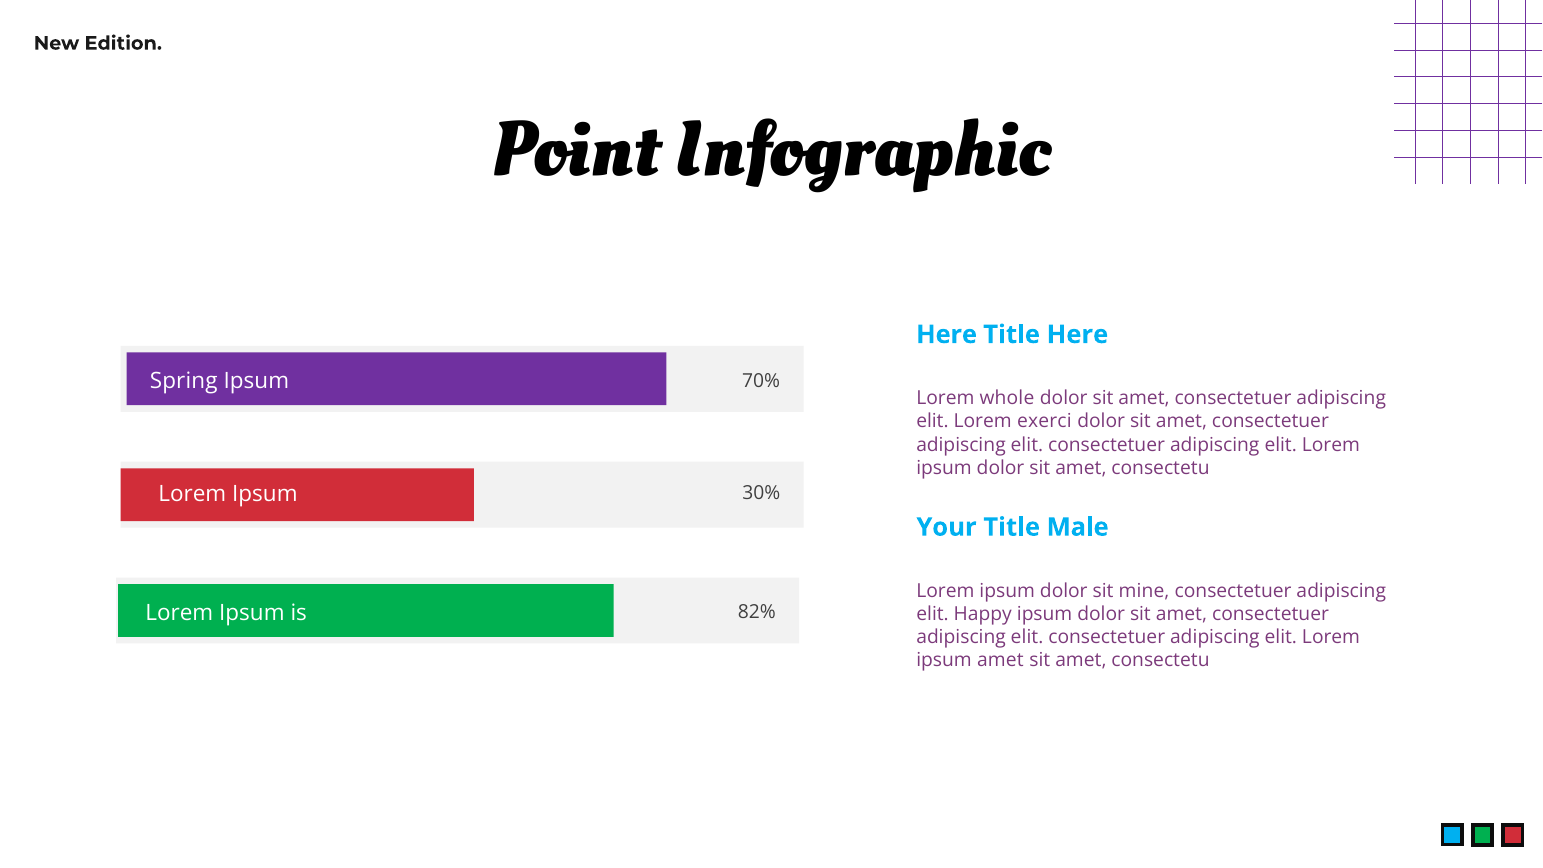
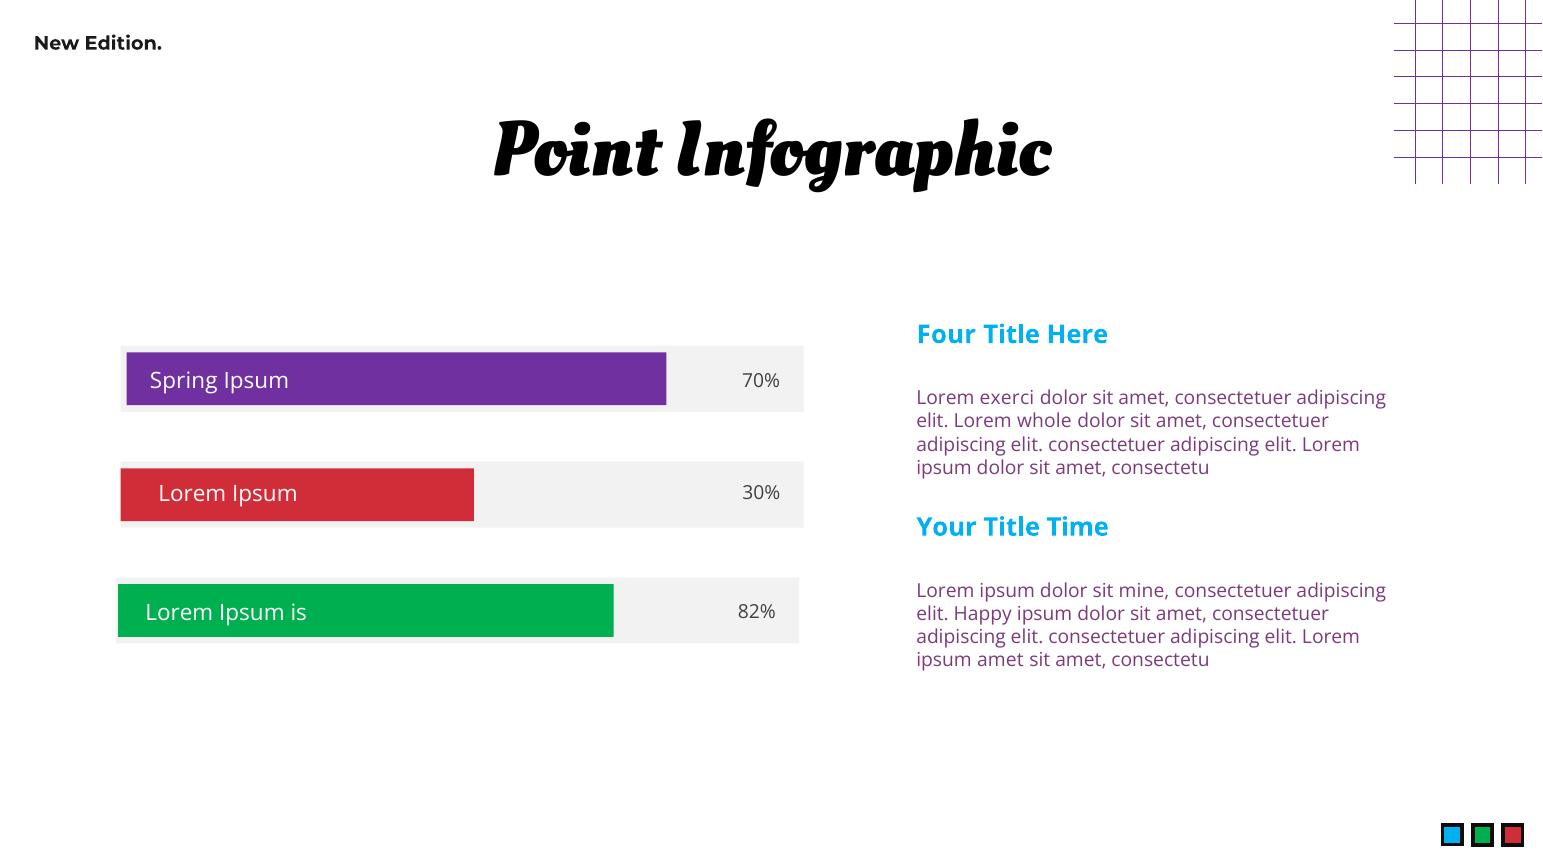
Here at (947, 335): Here -> Four
whole: whole -> exerci
exerci: exerci -> whole
Male: Male -> Time
